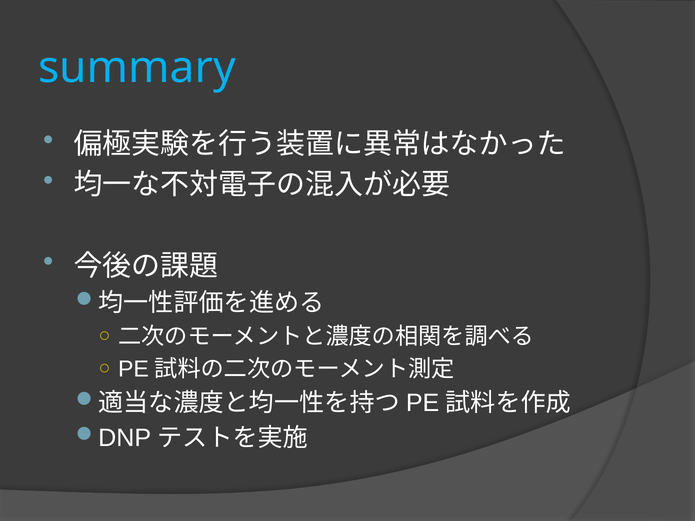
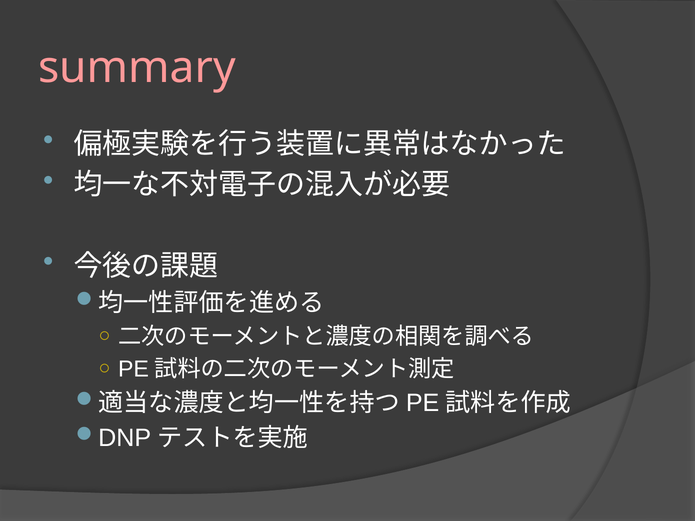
summary colour: light blue -> pink
